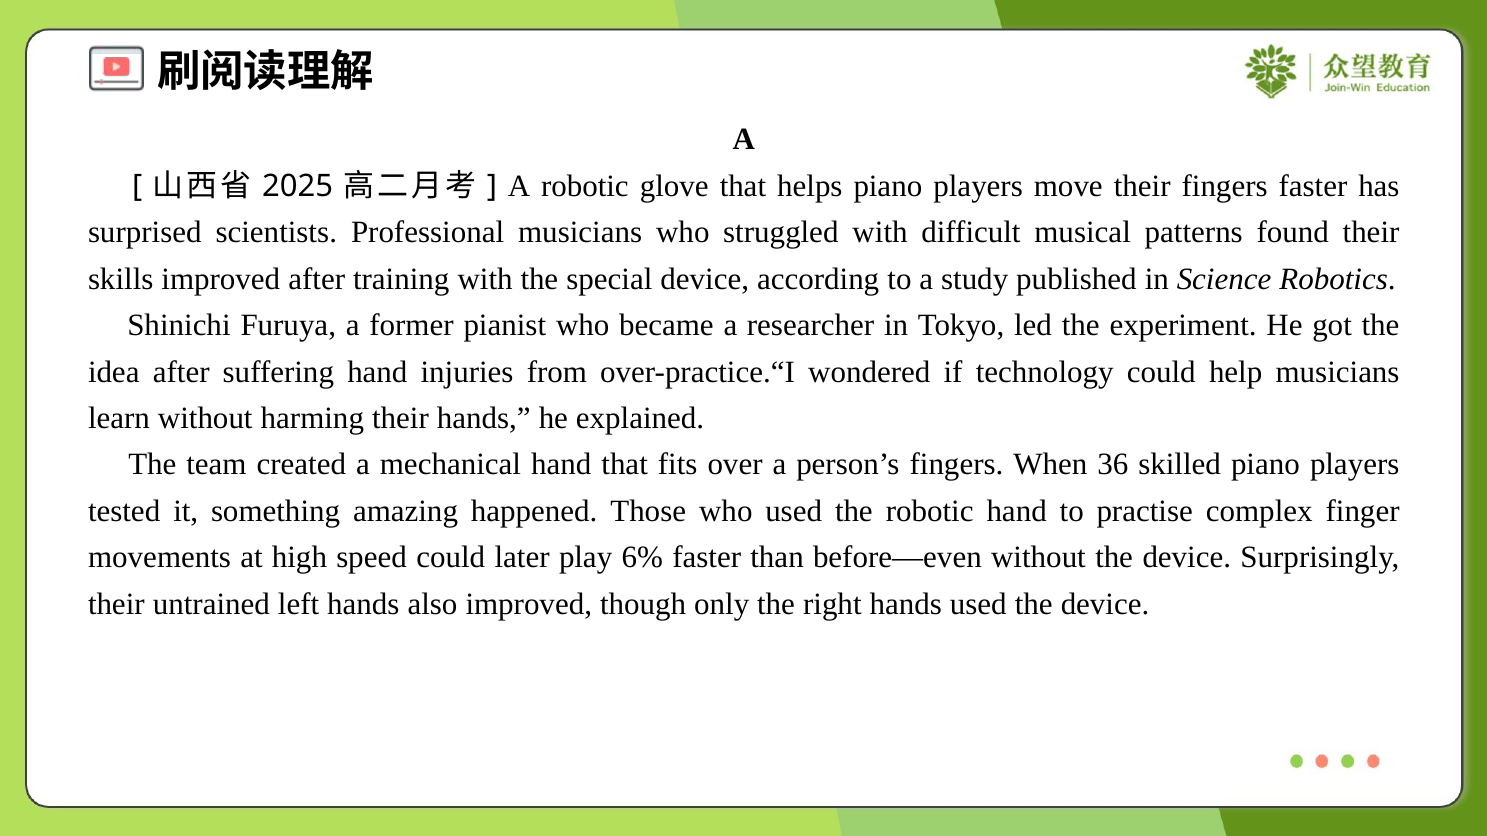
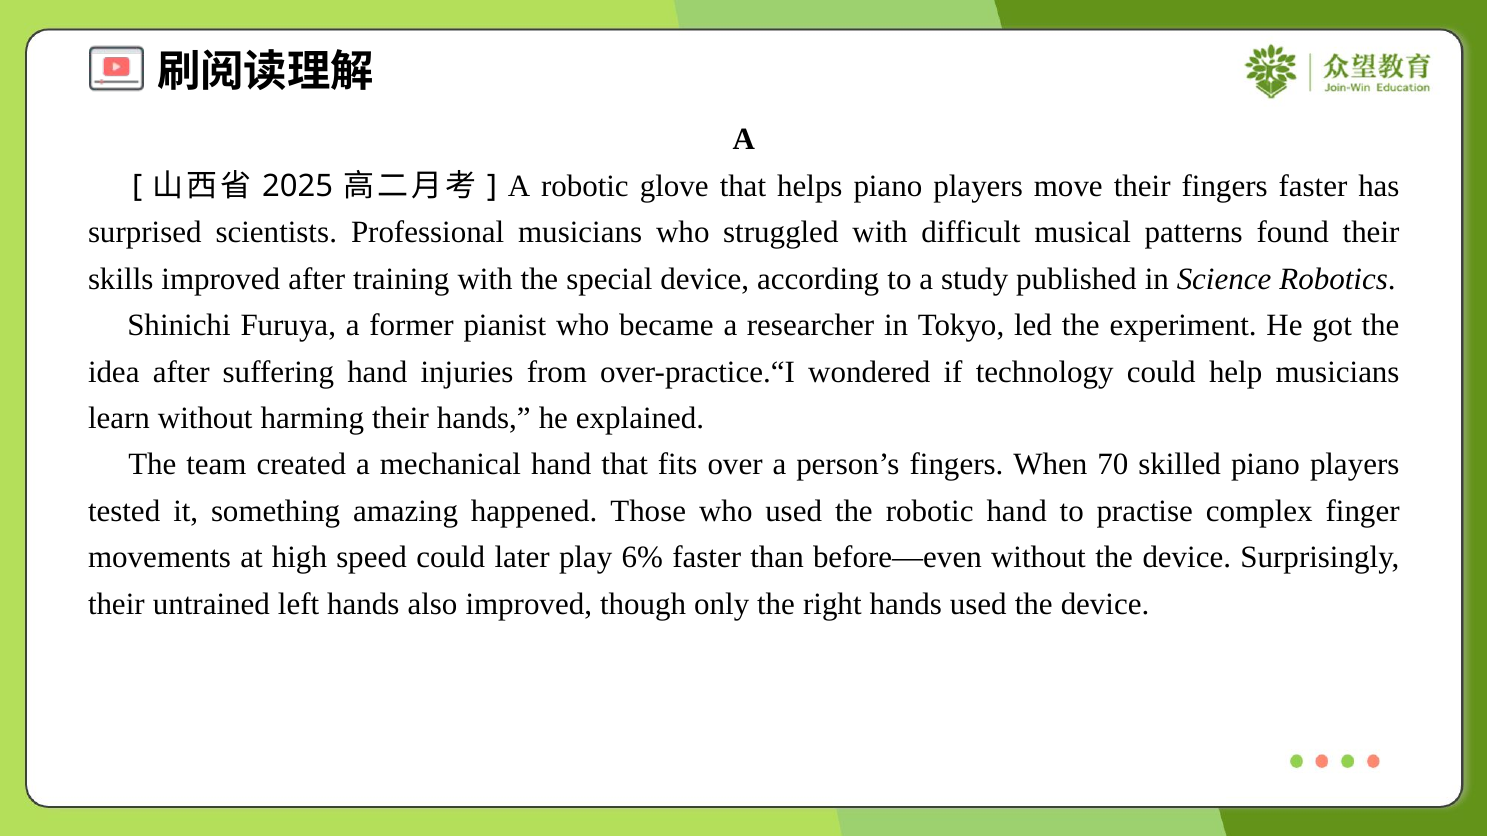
36: 36 -> 70
